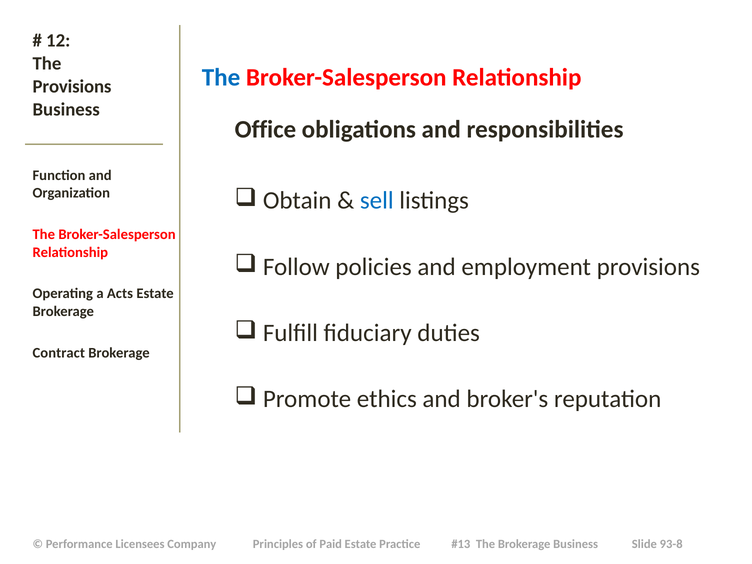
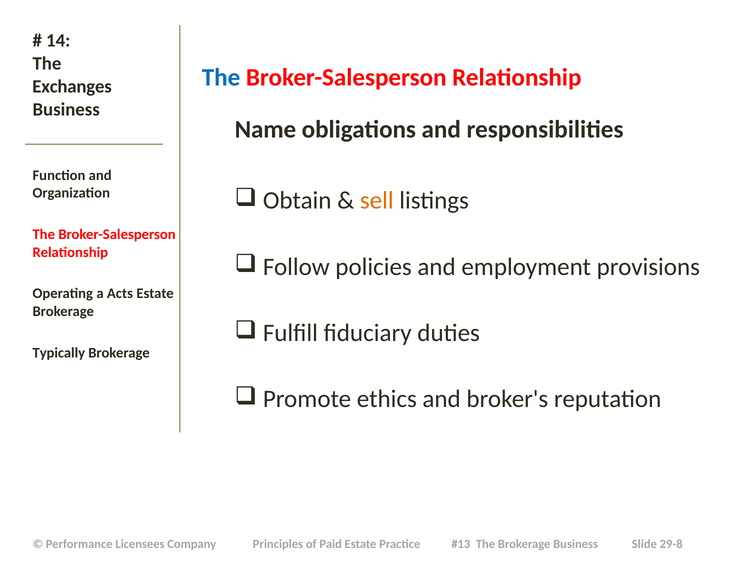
12: 12 -> 14
Provisions at (72, 86): Provisions -> Exchanges
Office: Office -> Name
sell colour: blue -> orange
Contract: Contract -> Typically
93-8: 93-8 -> 29-8
